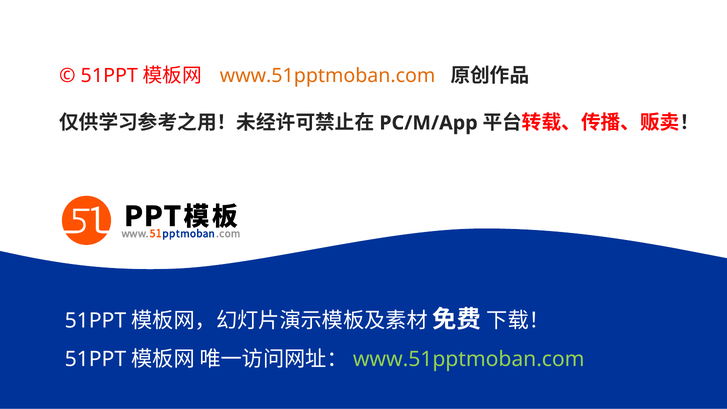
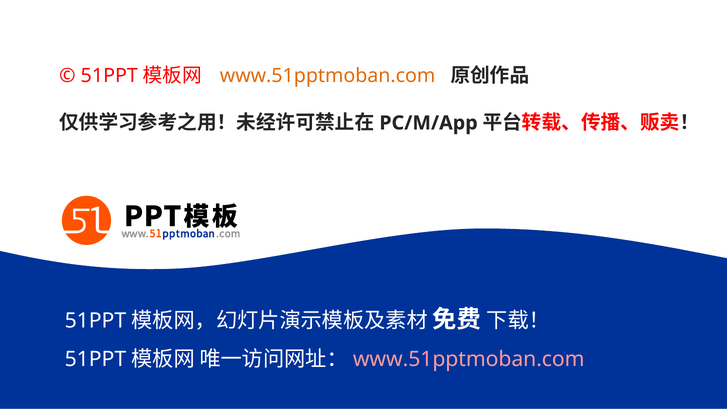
www.51pptmoban.com at (469, 359) colour: light green -> pink
